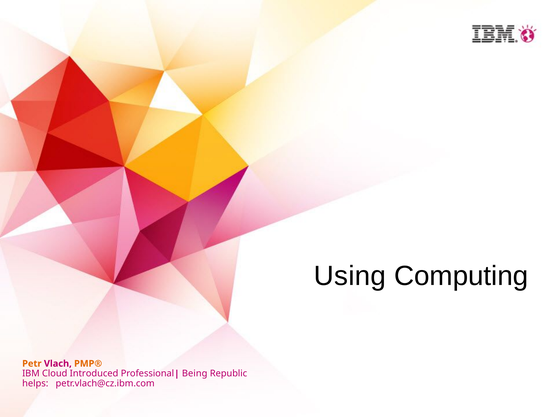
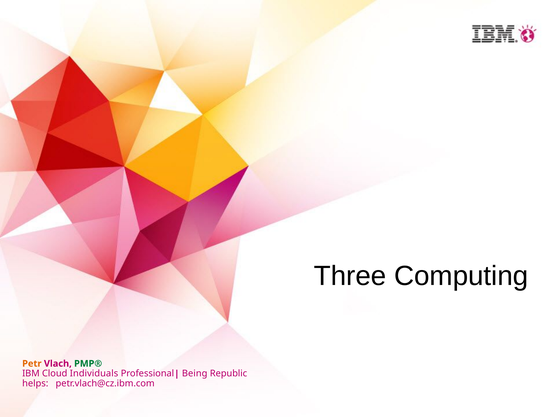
Using: Using -> Three
PMP® colour: orange -> green
Introduced: Introduced -> Individuals
